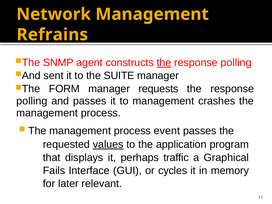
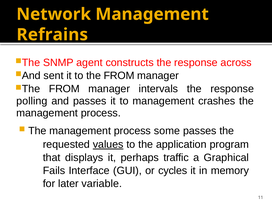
the at (164, 63) underline: present -> none
polling at (236, 63): polling -> across
the SUITE: SUITE -> FROM
FORM at (64, 89): FORM -> FROM
requests: requests -> intervals
event: event -> some
relevant: relevant -> variable
